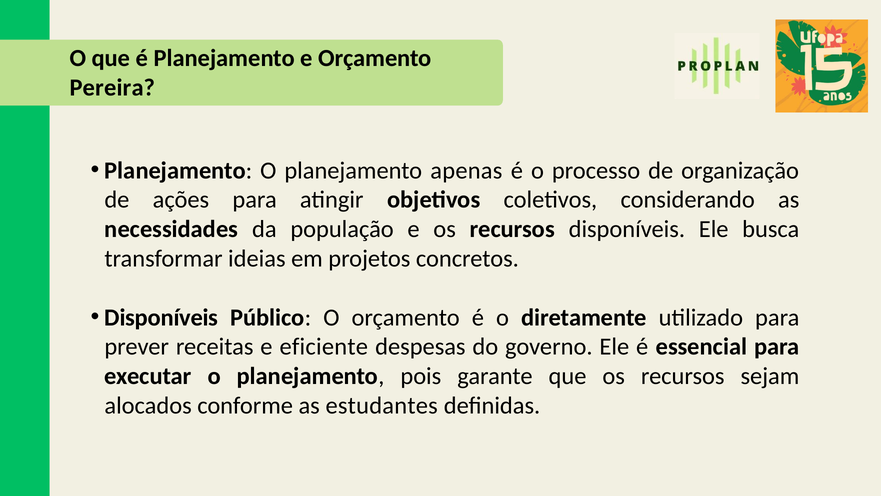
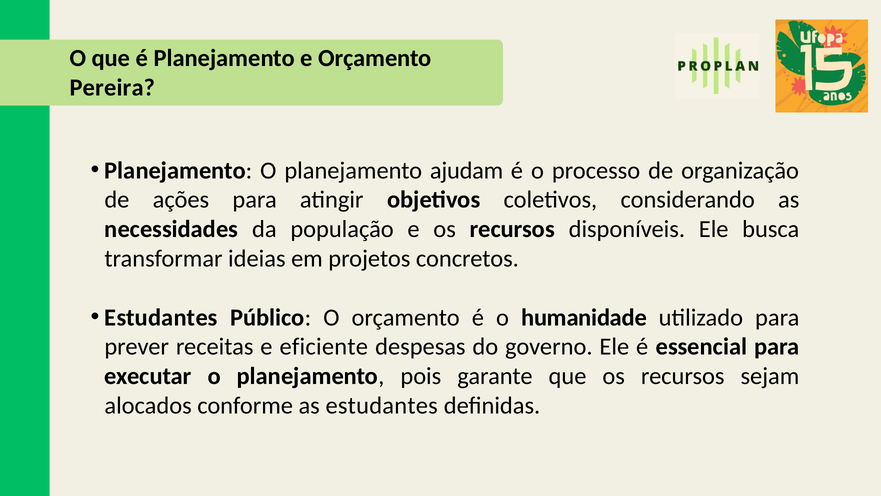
apenas: apenas -> ajudam
Disponíveis at (161, 317): Disponíveis -> Estudantes
diretamente: diretamente -> humanidade
